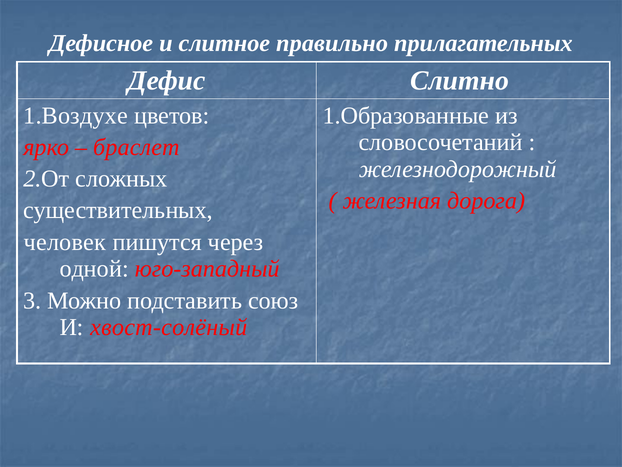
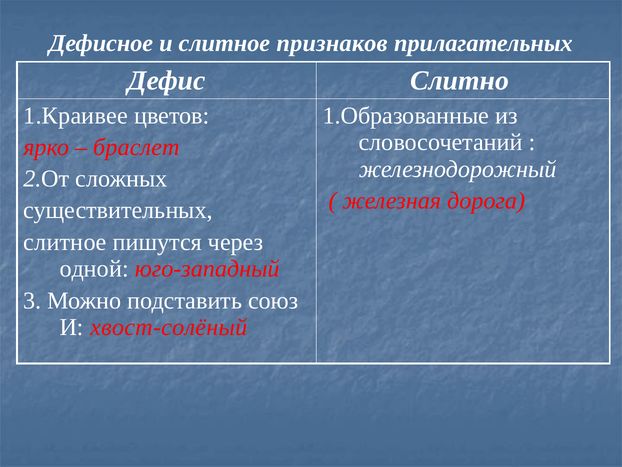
правильно: правильно -> признаков
1.Воздухе: 1.Воздухе -> 1.Краивее
человек at (65, 242): человек -> слитное
